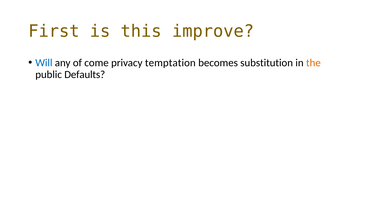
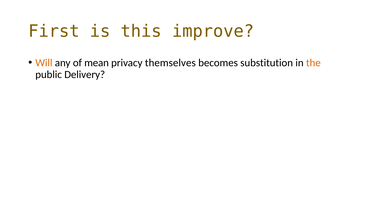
Will colour: blue -> orange
come: come -> mean
temptation: temptation -> themselves
Defaults: Defaults -> Delivery
